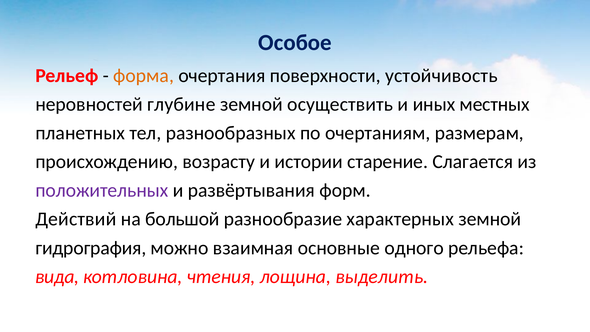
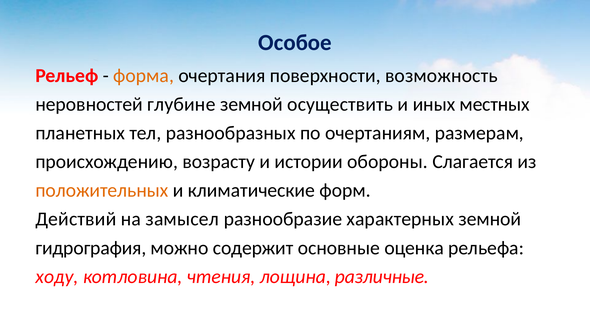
устойчивость: устойчивость -> возможность
старение: старение -> обороны
положительных colour: purple -> orange
развёртывания: развёртывания -> климатические
большой: большой -> замысел
взаимная: взаимная -> содержит
одного: одного -> оценка
вида: вида -> ходу
выделить: выделить -> различные
